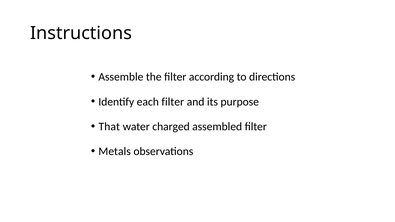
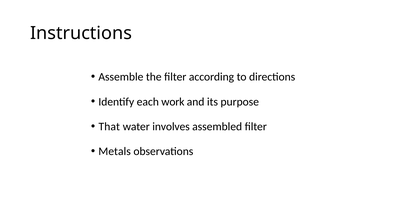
each filter: filter -> work
charged: charged -> involves
